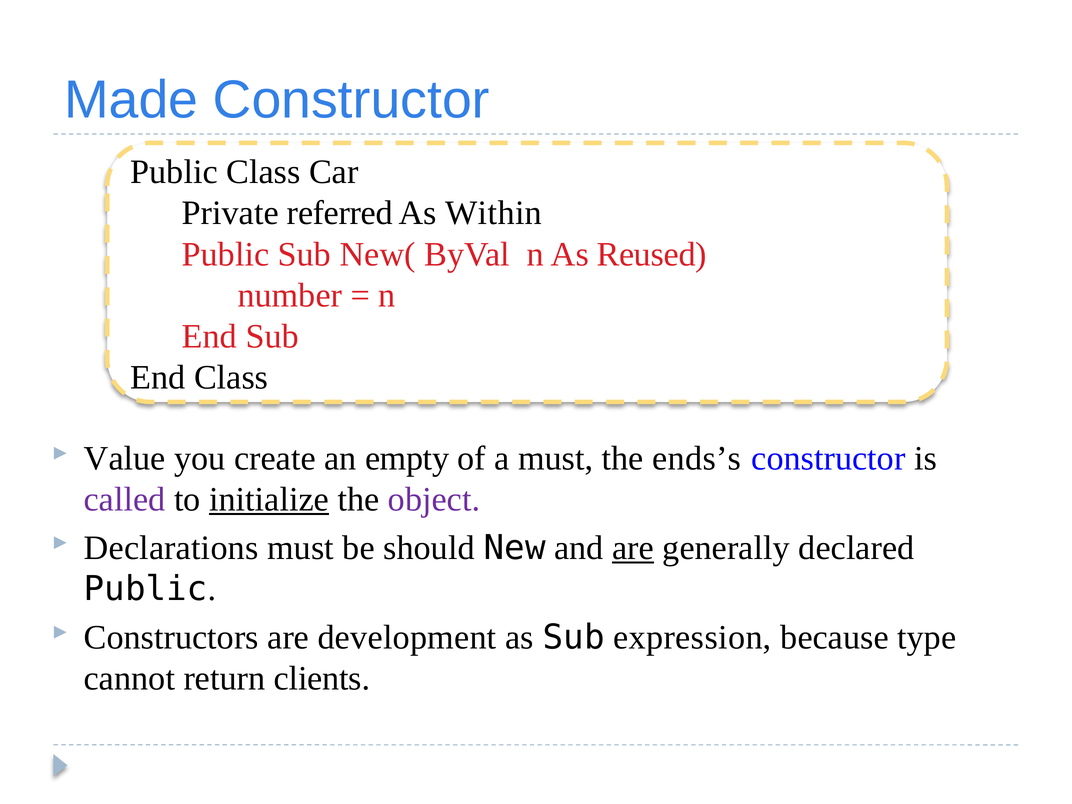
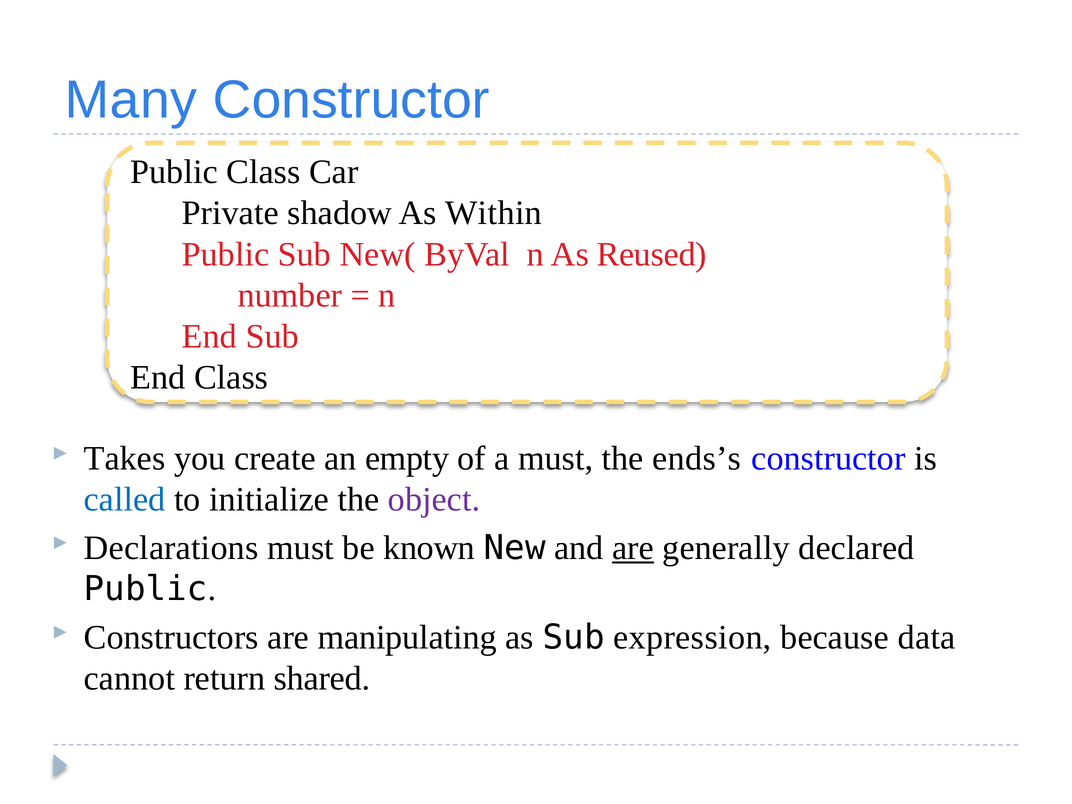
Made: Made -> Many
referred: referred -> shadow
Value: Value -> Takes
called colour: purple -> blue
initialize underline: present -> none
should: should -> known
development: development -> manipulating
type: type -> data
clients: clients -> shared
